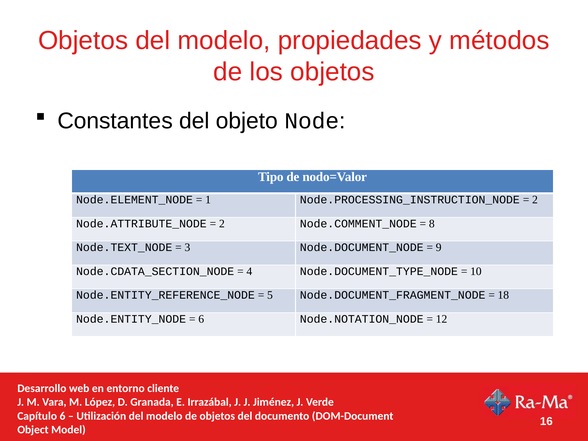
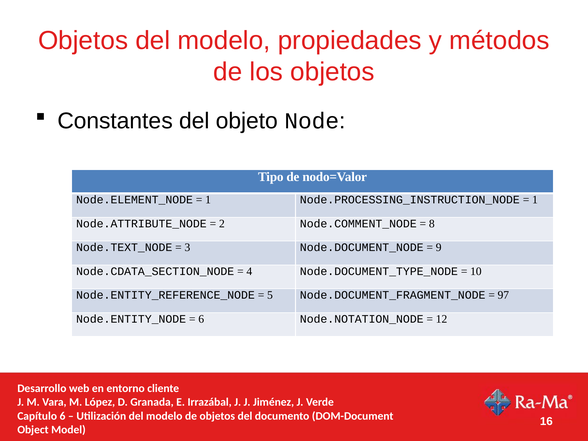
2 at (535, 200): 2 -> 1
18: 18 -> 97
